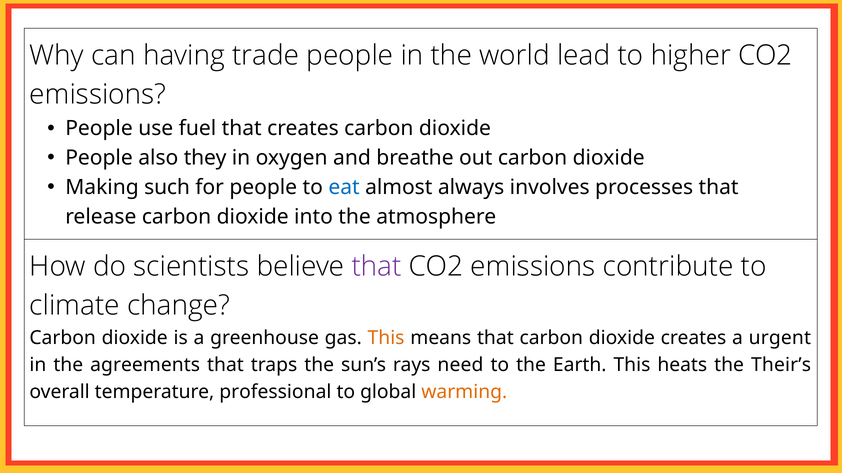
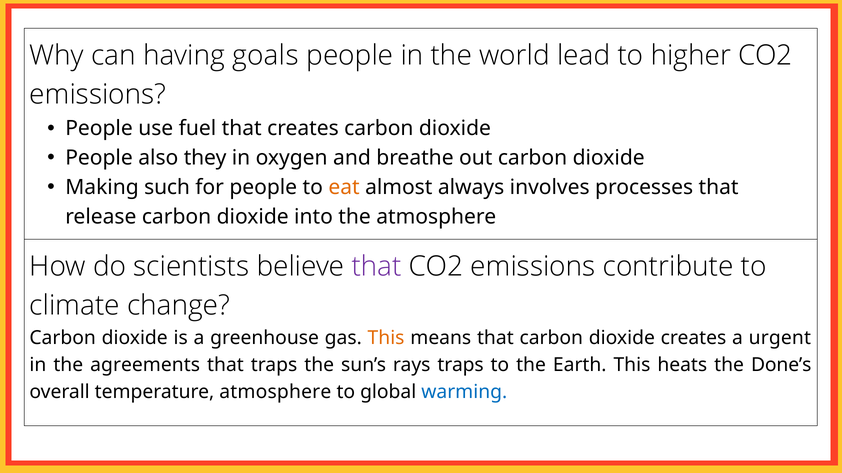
trade: trade -> goals
eat colour: blue -> orange
rays need: need -> traps
Their’s: Their’s -> Done’s
temperature professional: professional -> atmosphere
warming colour: orange -> blue
